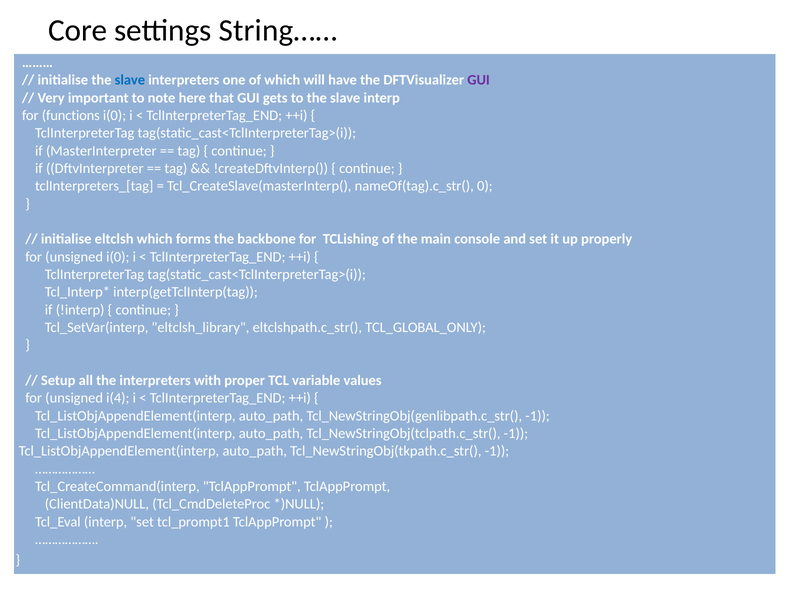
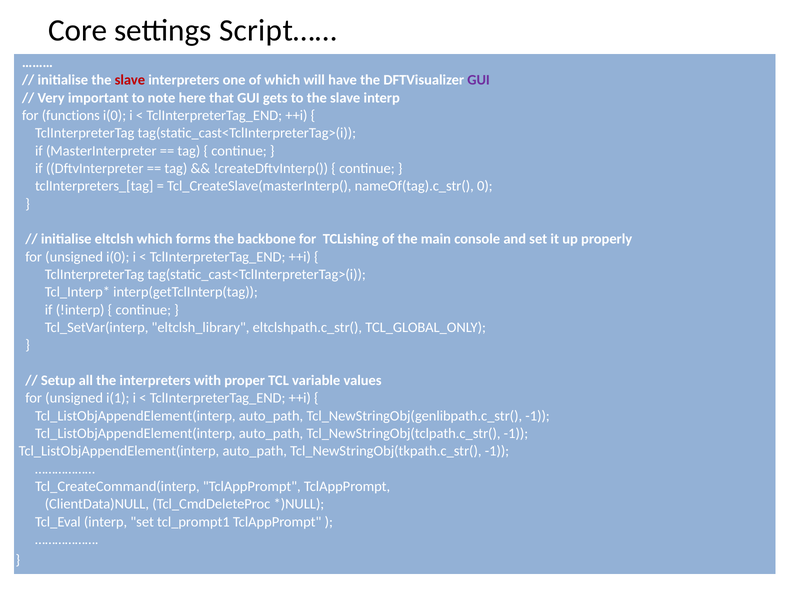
String……: String…… -> Script……
slave at (130, 80) colour: blue -> red
i(4: i(4 -> i(1
